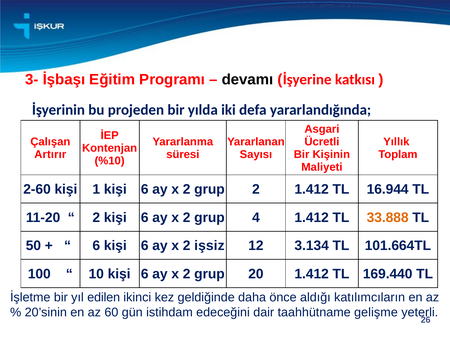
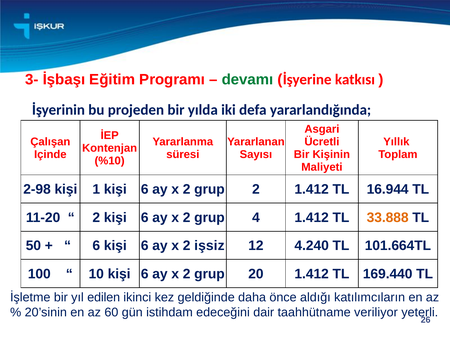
devamı colour: black -> green
Artırır: Artırır -> Içinde
2-60: 2-60 -> 2-98
3.134: 3.134 -> 4.240
gelişme: gelişme -> veriliyor
